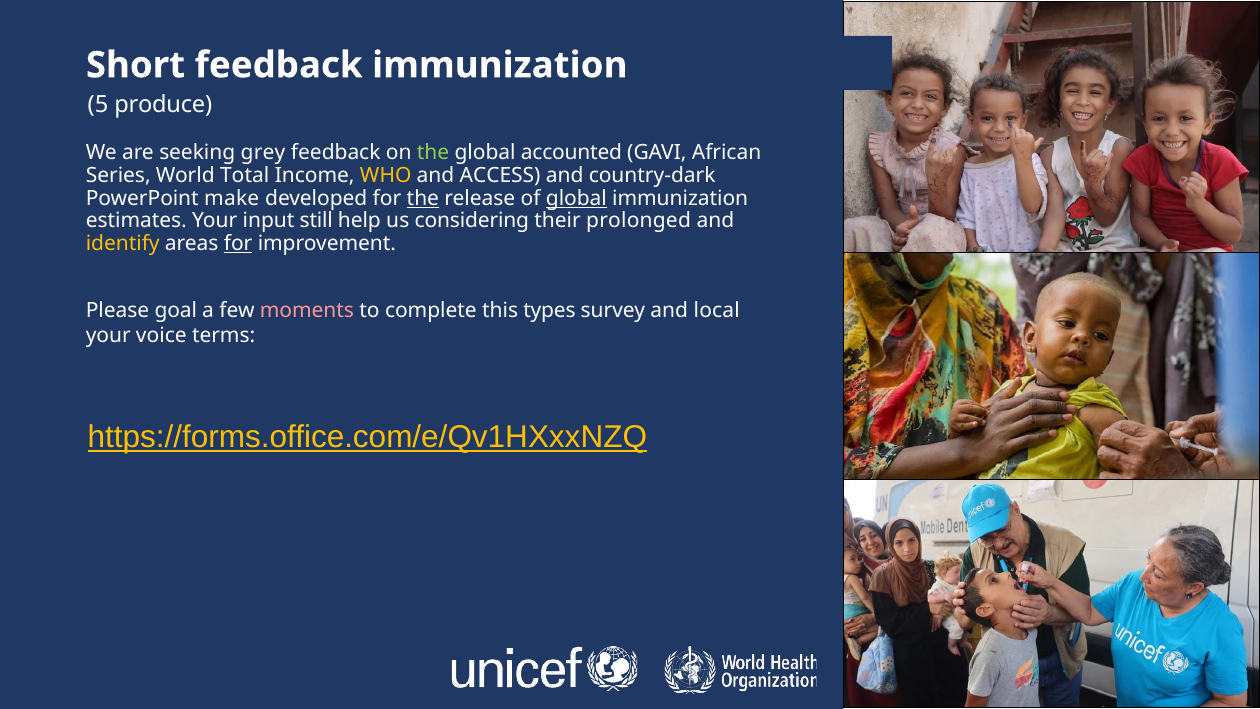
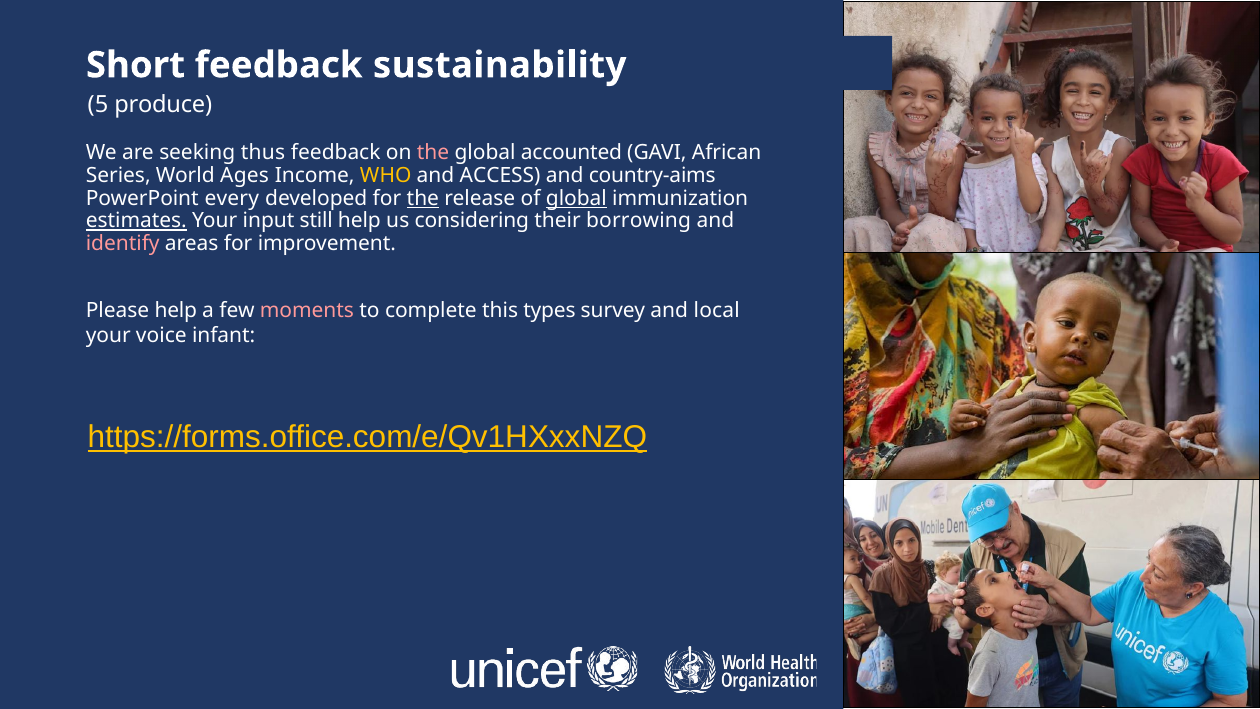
immunization at (500, 65): immunization -> sustainability
grey: grey -> thus
the at (433, 153) colour: light green -> pink
Total: Total -> Ages
country-dark: country-dark -> country-aims
make: make -> every
estimates underline: none -> present
prolonged: prolonged -> borrowing
identify colour: yellow -> pink
for at (238, 243) underline: present -> none
Please goal: goal -> help
terms: terms -> infant
